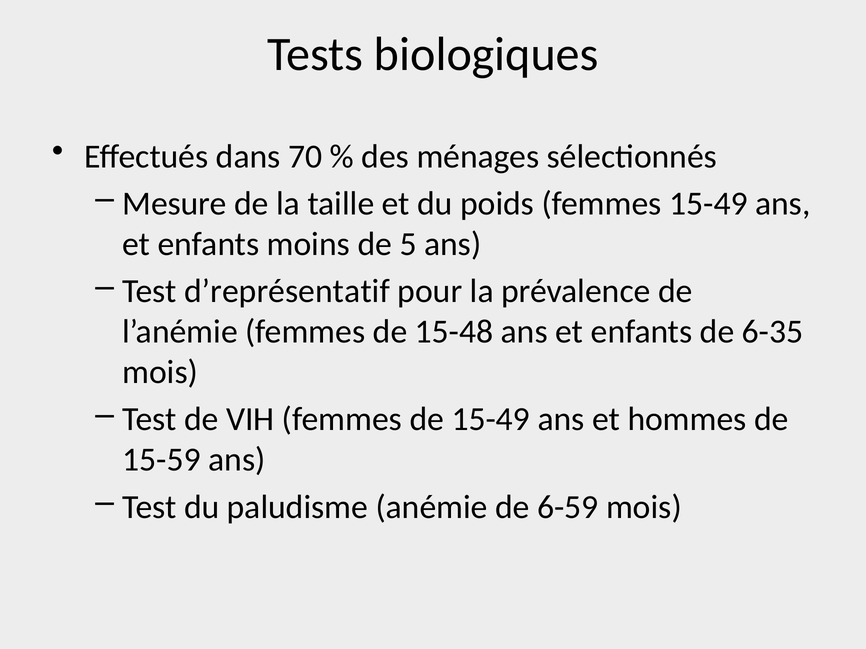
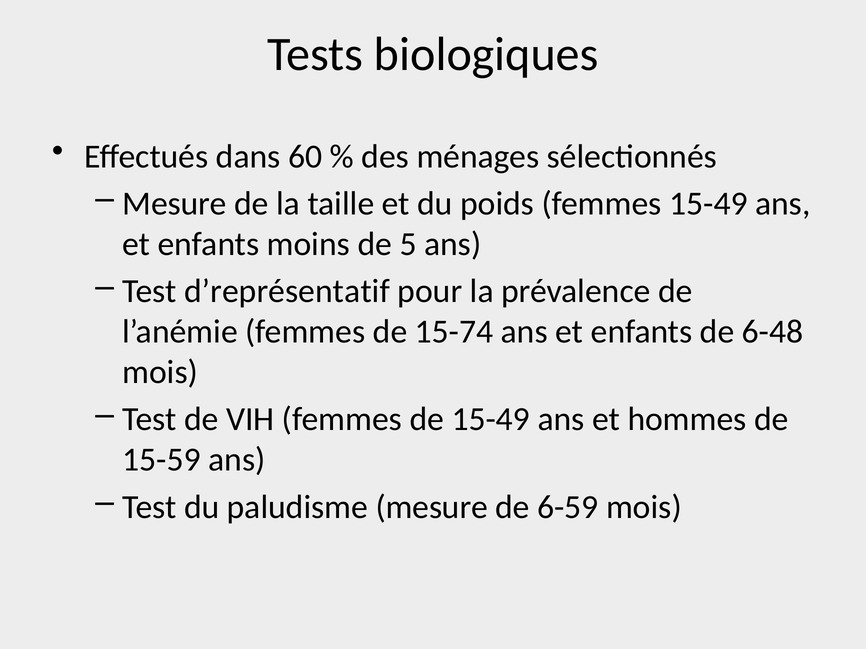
70: 70 -> 60
15-48: 15-48 -> 15-74
6-35: 6-35 -> 6-48
paludisme anémie: anémie -> mesure
